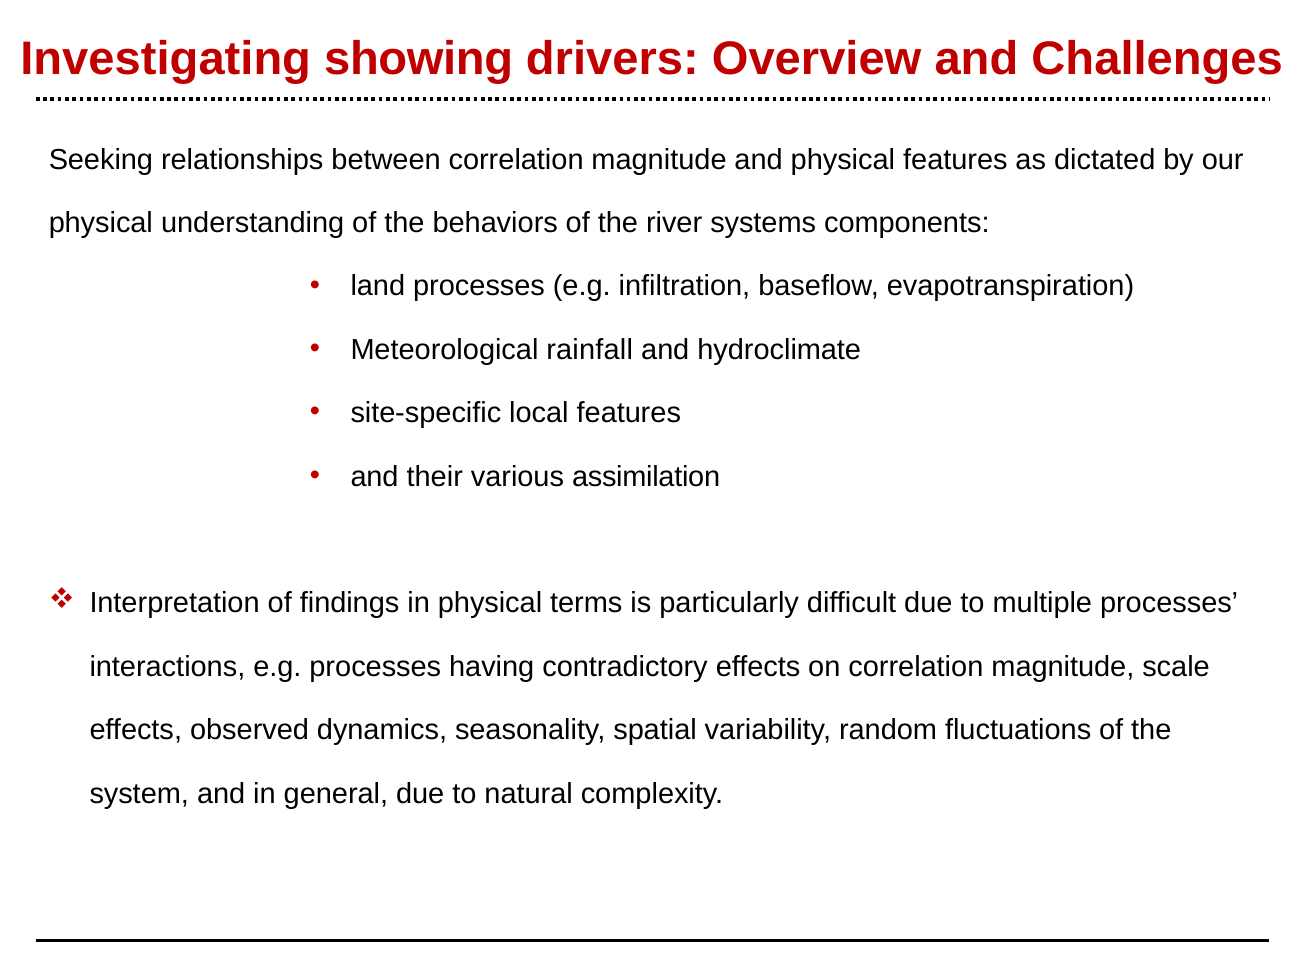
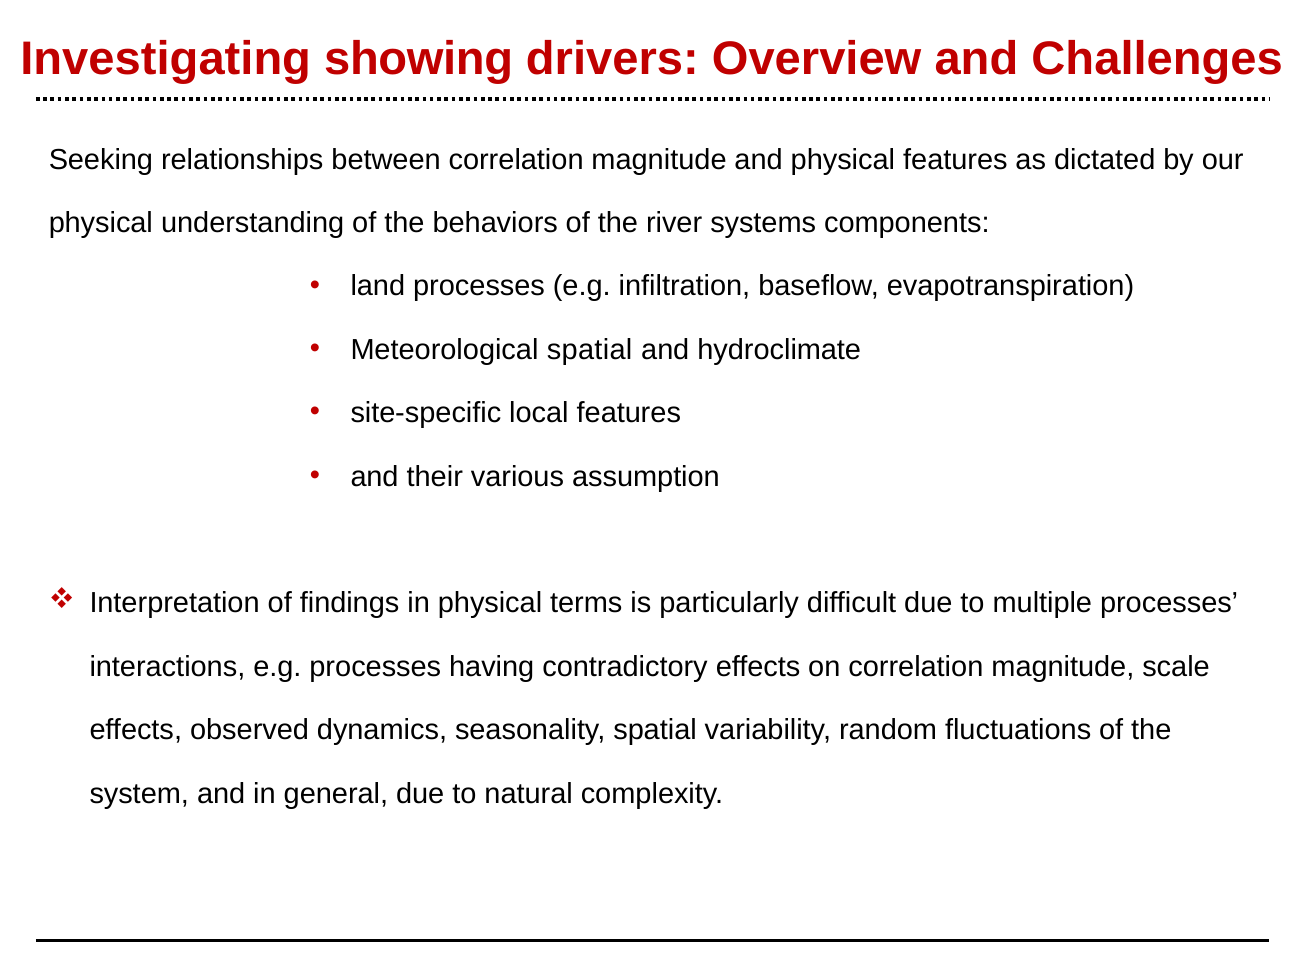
Meteorological rainfall: rainfall -> spatial
assimilation: assimilation -> assumption
